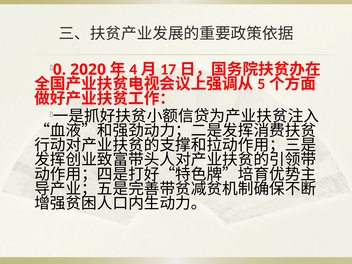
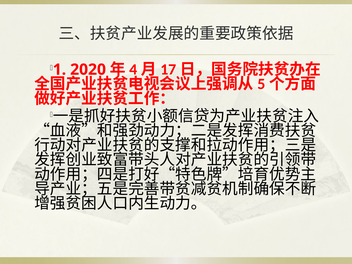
0: 0 -> 1
